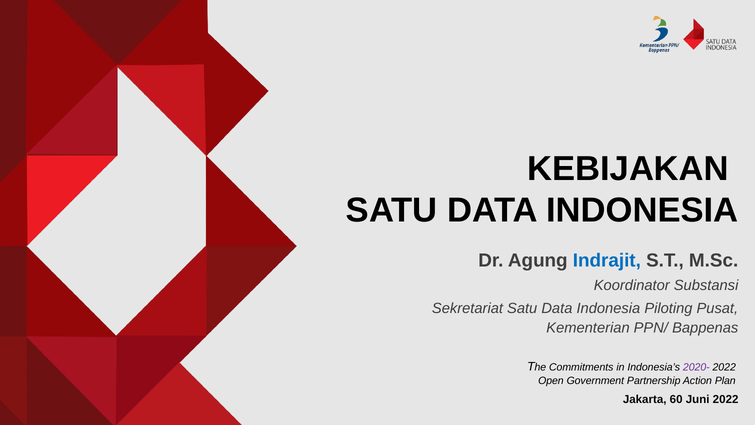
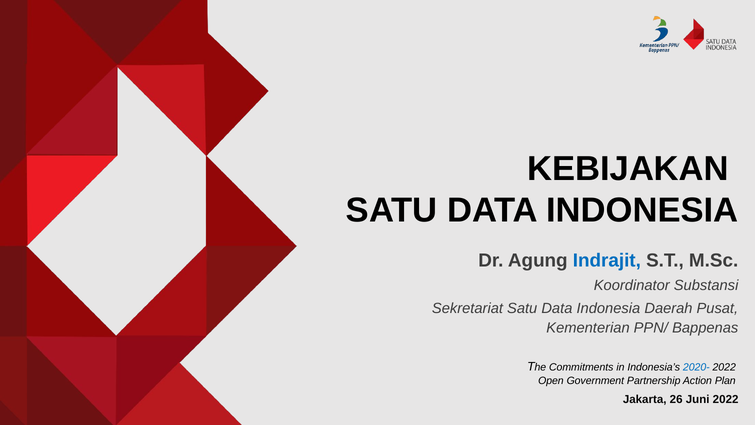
Piloting: Piloting -> Daerah
2020- colour: purple -> blue
60: 60 -> 26
